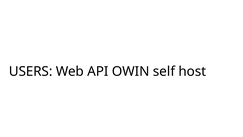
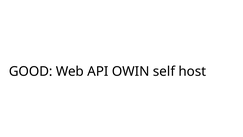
USERS: USERS -> GOOD
